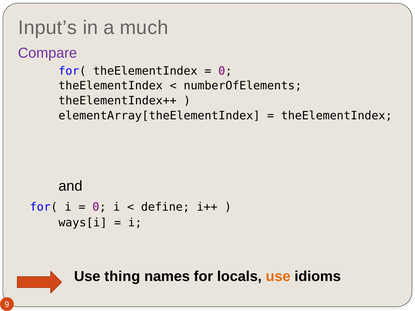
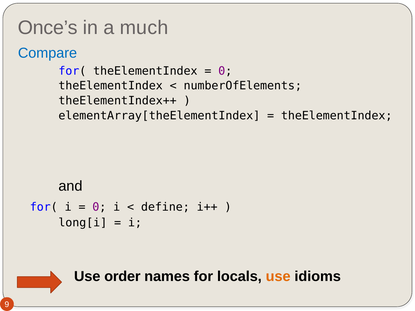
Input’s: Input’s -> Once’s
Compare colour: purple -> blue
ways[i: ways[i -> long[i
thing: thing -> order
